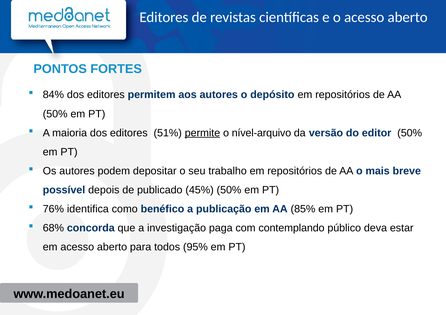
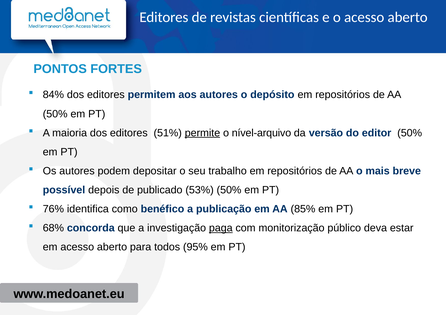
45%: 45% -> 53%
paga underline: none -> present
contemplando: contemplando -> monitorização
